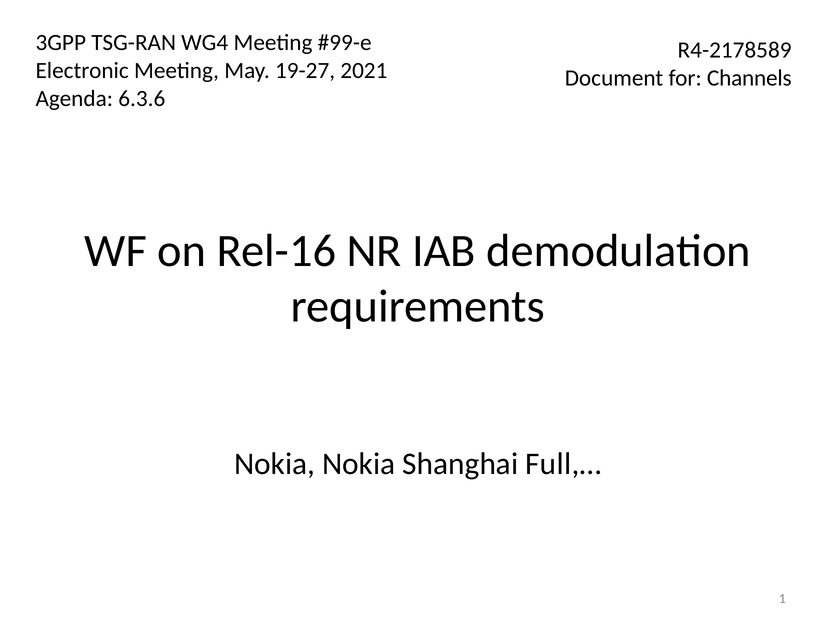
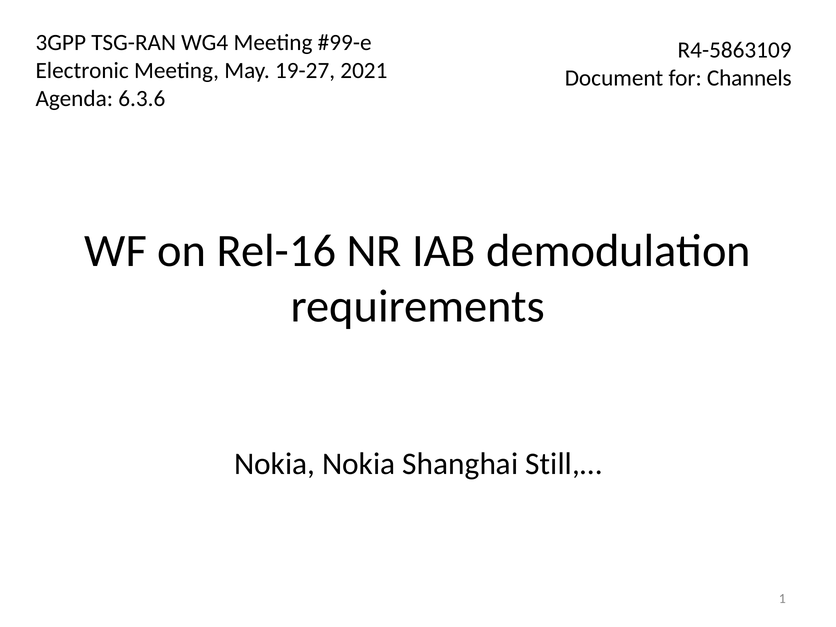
R4-2178589: R4-2178589 -> R4-5863109
Full,…: Full,… -> Still,…
